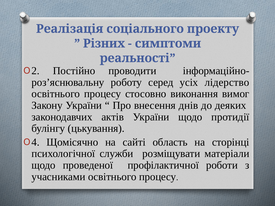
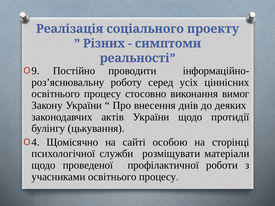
2: 2 -> 9
лідерство: лідерство -> ціннісних
область: область -> особою
